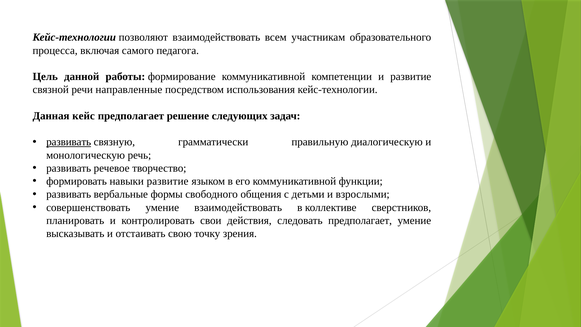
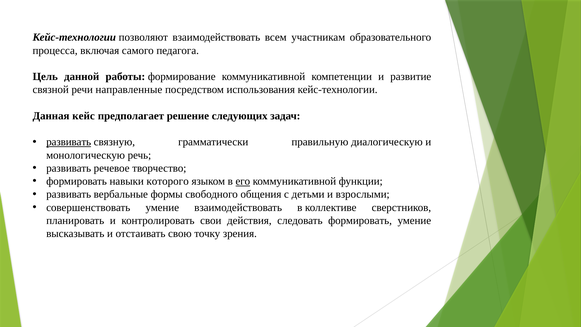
навыки развитие: развитие -> которого
его underline: none -> present
следовать предполагает: предполагает -> формировать
